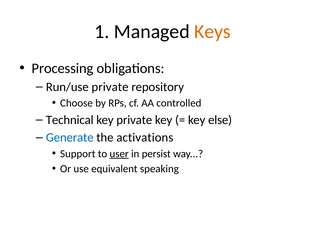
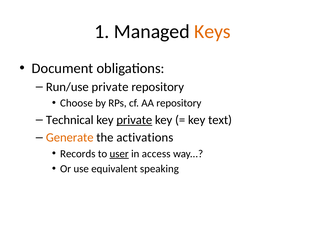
Processing: Processing -> Document
AA controlled: controlled -> repository
private at (134, 120) underline: none -> present
else: else -> text
Generate colour: blue -> orange
Support: Support -> Records
persist: persist -> access
